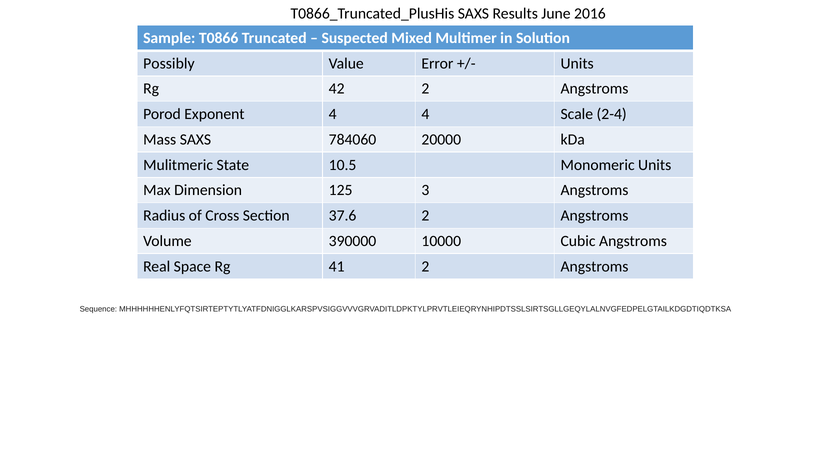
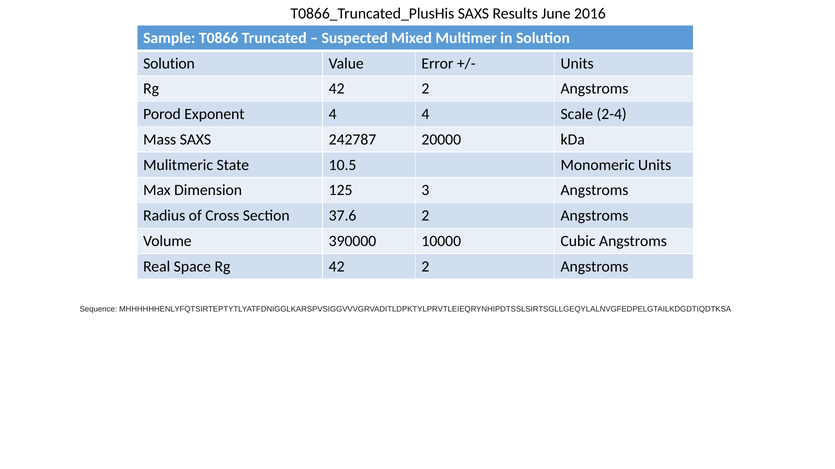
Possibly at (169, 64): Possibly -> Solution
784060: 784060 -> 242787
Space Rg 41: 41 -> 42
